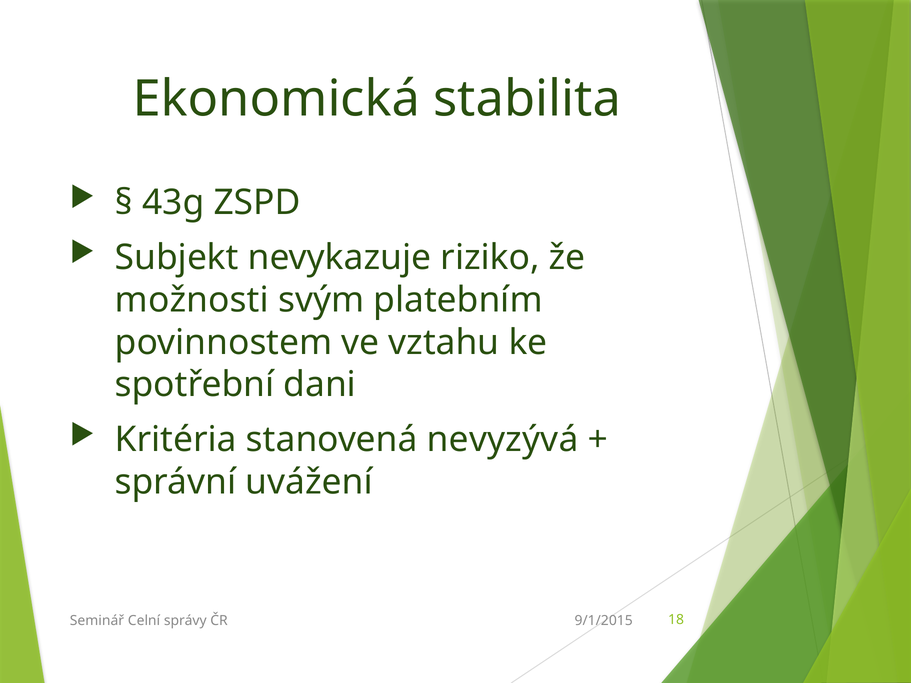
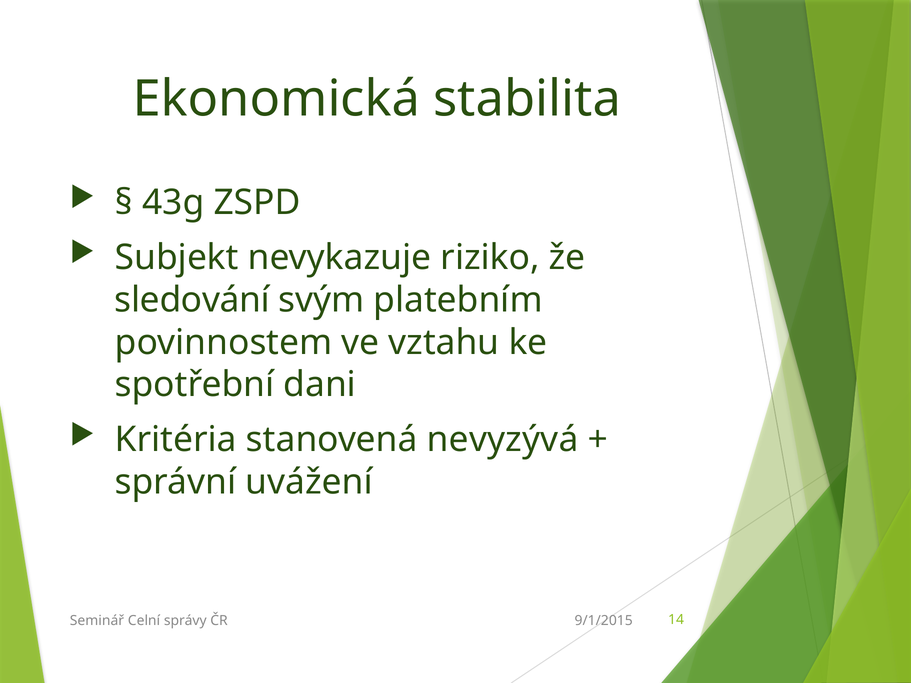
možnosti: možnosti -> sledování
18: 18 -> 14
